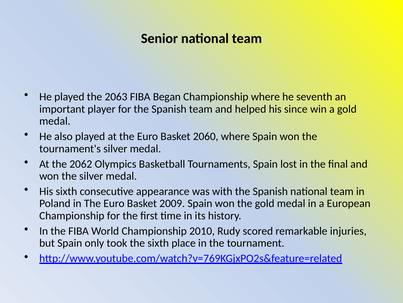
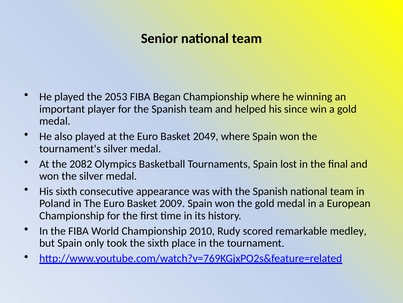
2063: 2063 -> 2053
seventh: seventh -> winning
2060: 2060 -> 2049
2062: 2062 -> 2082
injuries: injuries -> medley
